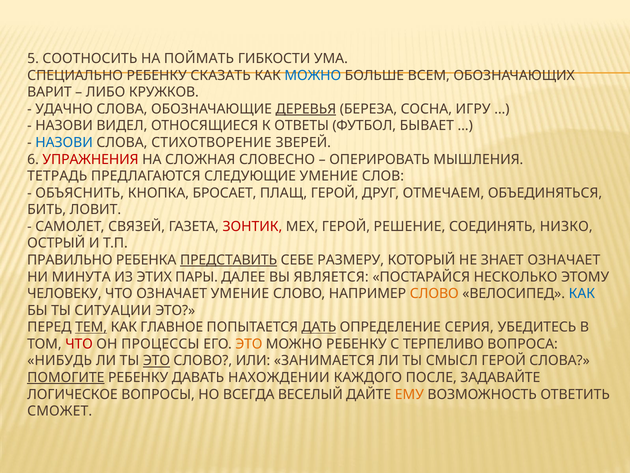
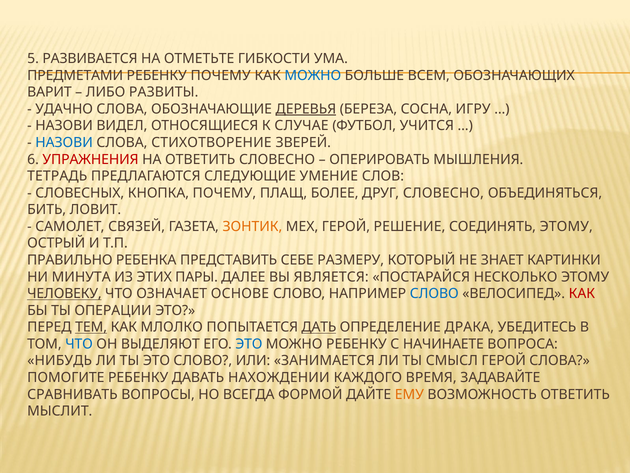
СООТНОСИТЬ: СООТНОСИТЬ -> РАЗВИВАЕТСЯ
ПОЙМАТЬ: ПОЙМАТЬ -> ОТМЕТЬТЕ
СПЕЦИАЛЬНО: СПЕЦИАЛЬНО -> ПРЕДМЕТАМИ
РЕБЕНКУ СКАЗАТЬ: СКАЗАТЬ -> ПОЧЕМУ
КРУЖКОВ: КРУЖКОВ -> РАЗВИТЫ
ОТВЕТЫ: ОТВЕТЫ -> СЛУЧАЕ
БЫВАЕТ: БЫВАЕТ -> УЧИТСЯ
НА СЛОЖНАЯ: СЛОЖНАЯ -> ОТВЕТИТЬ
ОБЪЯСНИТЬ: ОБЪЯСНИТЬ -> СЛОВЕСНЫХ
КНОПКА БРОСАЕТ: БРОСАЕТ -> ПОЧЕМУ
ПЛАЩ ГЕРОЙ: ГЕРОЙ -> БОЛЕЕ
ДРУГ ОТМЕЧАЕМ: ОТМЕЧАЕМ -> СЛОВЕСНО
ЗОНТИК colour: red -> orange
СОЕДИНЯТЬ НИЗКО: НИЗКО -> ЭТОМУ
ПРЕДСТАВИТЬ underline: present -> none
ЗНАЕТ ОЗНАЧАЕТ: ОЗНАЧАЕТ -> КАРТИНКИ
ЧЕЛОВЕКУ underline: none -> present
ОЗНАЧАЕТ УМЕНИЕ: УМЕНИЕ -> ОСНОВЕ
СЛОВО at (434, 293) colour: orange -> blue
КАК at (582, 293) colour: blue -> red
СИТУАЦИИ: СИТУАЦИИ -> ОПЕРАЦИИ
ГЛАВНОЕ: ГЛАВНОЕ -> МЛОЛКО
СЕРИЯ: СЕРИЯ -> ДРАКА
ЧТО at (79, 344) colour: red -> blue
ПРОЦЕССЫ: ПРОЦЕССЫ -> ВЫДЕЛЯЮТ
ЭТО at (249, 344) colour: orange -> blue
ТЕРПЕЛИВО: ТЕРПЕЛИВО -> НАЧИНАЕТЕ
ЭТО at (157, 360) underline: present -> none
ПОМОГИТЕ underline: present -> none
ПОСЛЕ: ПОСЛЕ -> ВРЕМЯ
ЛОГИЧЕСКОЕ: ЛОГИЧЕСКОЕ -> СРАВНИВАТЬ
ВЕСЕЛЫЙ: ВЕСЕЛЫЙ -> ФОРМОЙ
СМОЖЕТ: СМОЖЕТ -> МЫСЛИТ
